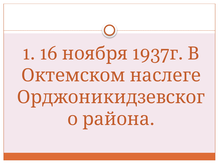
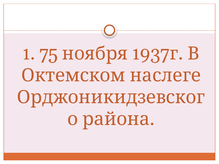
16: 16 -> 75
